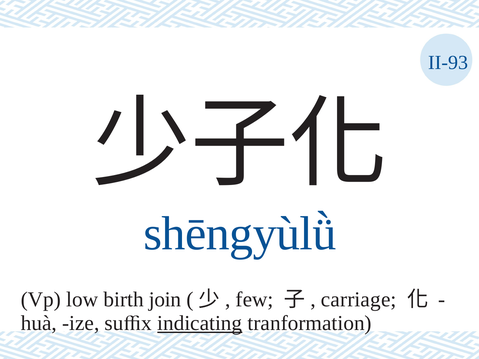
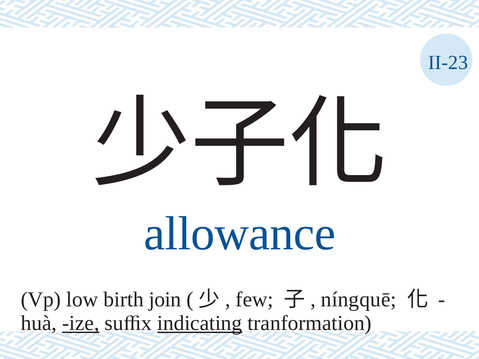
II-93: II-93 -> II-23
shēngyùlǜ: shēngyùlǜ -> allowance
carriage: carriage -> níngquē
ize underline: none -> present
